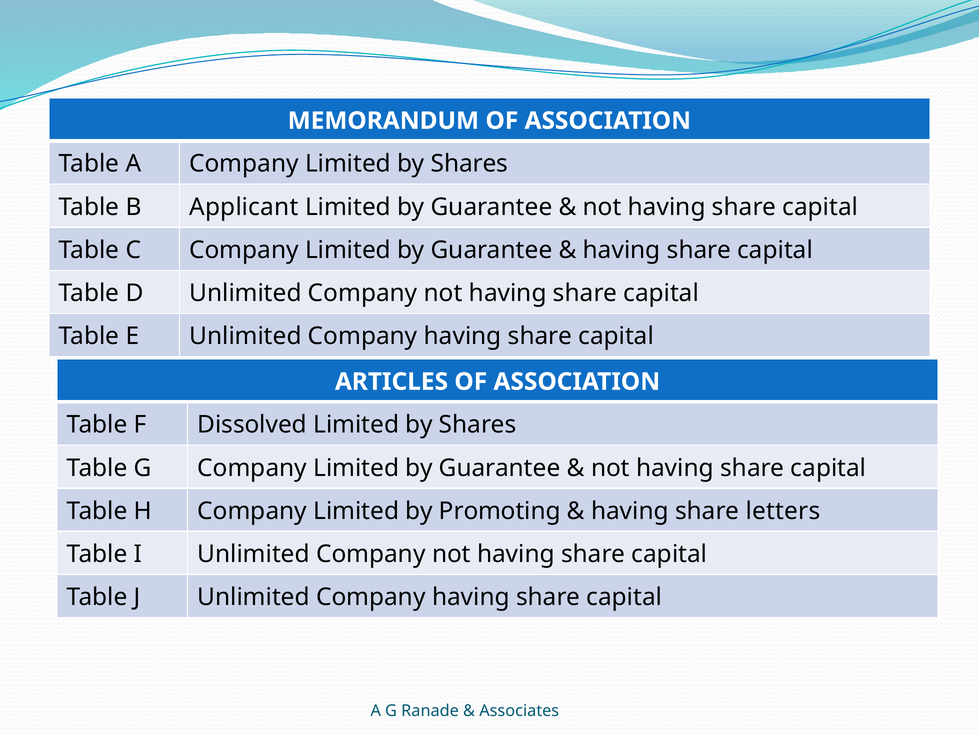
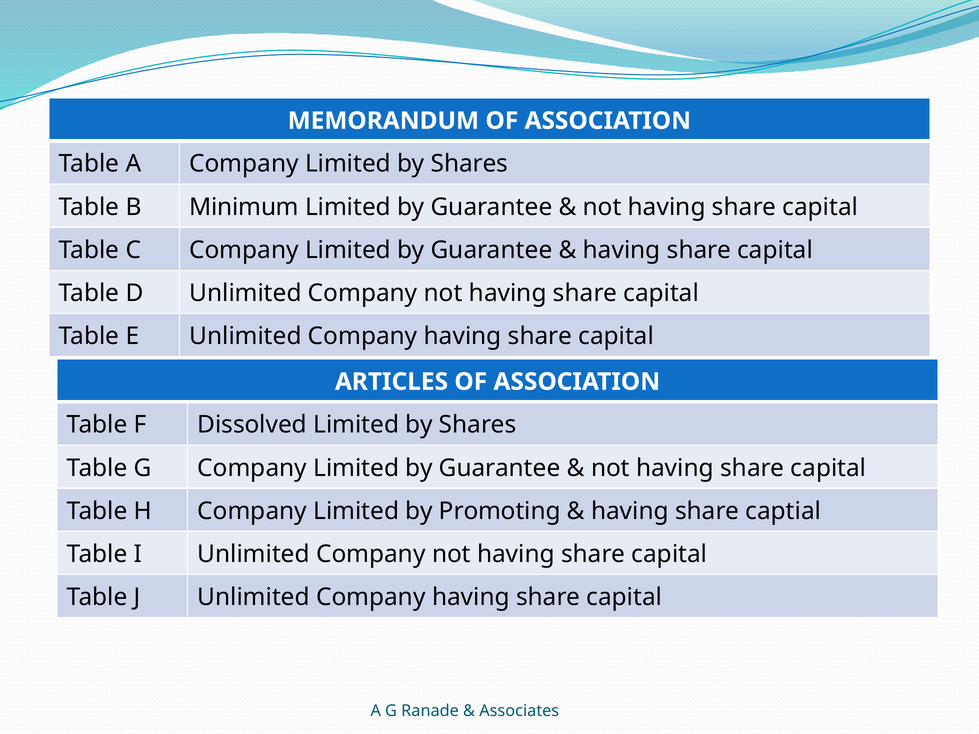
Applicant: Applicant -> Minimum
letters: letters -> captial
